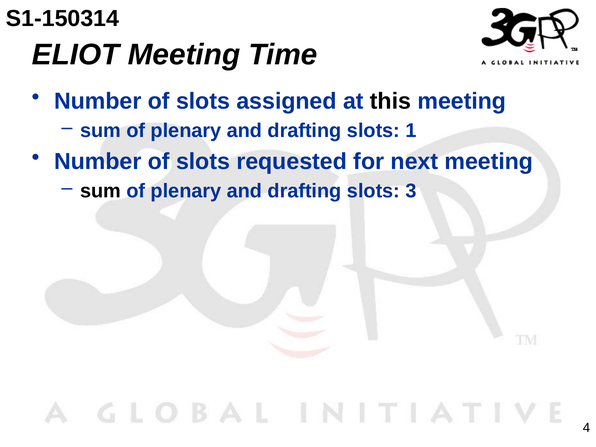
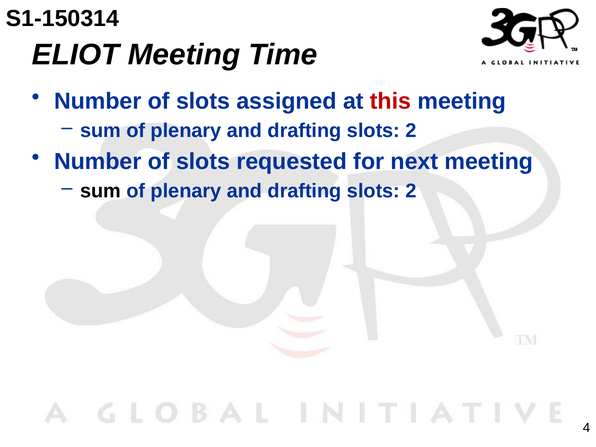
this colour: black -> red
1 at (411, 131): 1 -> 2
3 at (411, 191): 3 -> 2
